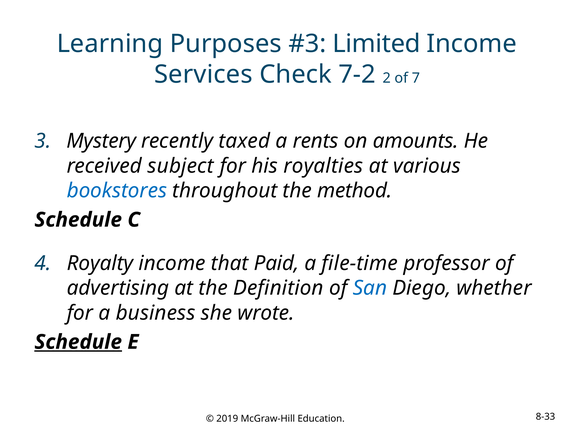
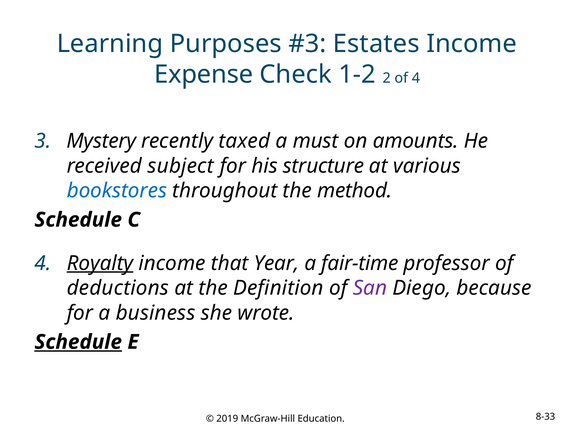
Limited: Limited -> Estates
Services: Services -> Expense
7-2: 7-2 -> 1-2
of 7: 7 -> 4
rents: rents -> must
royalties: royalties -> structure
Royalty underline: none -> present
Paid: Paid -> Year
file-time: file-time -> fair-time
advertising: advertising -> deductions
San colour: blue -> purple
whether: whether -> because
